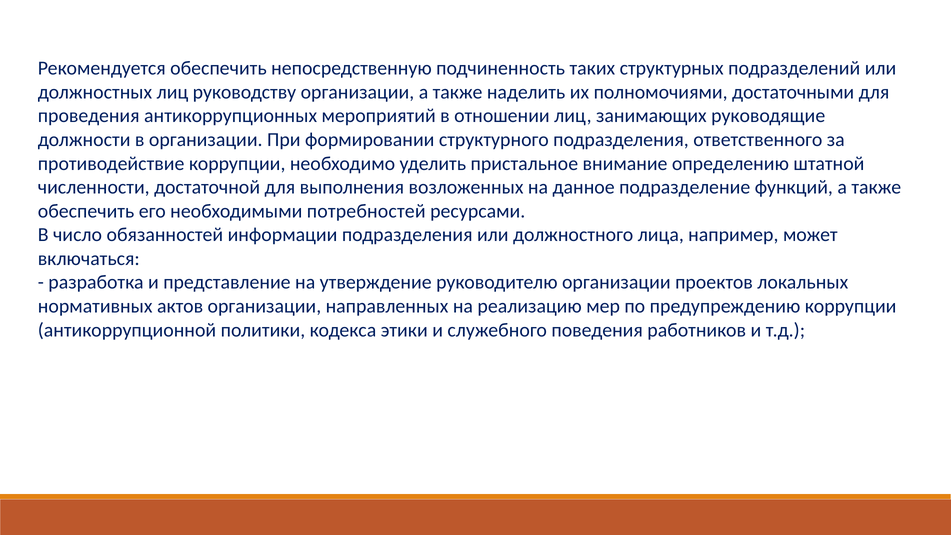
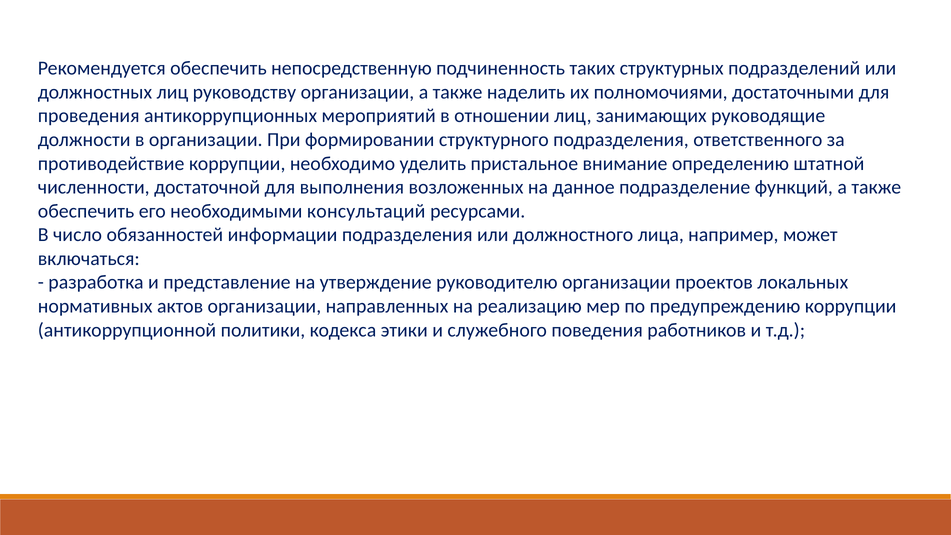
потребностей: потребностей -> консультаций
